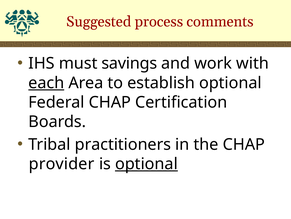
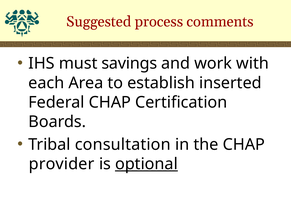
each underline: present -> none
establish optional: optional -> inserted
practitioners: practitioners -> consultation
